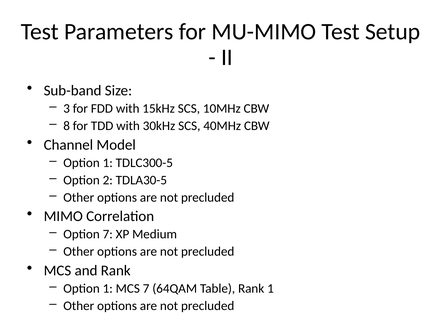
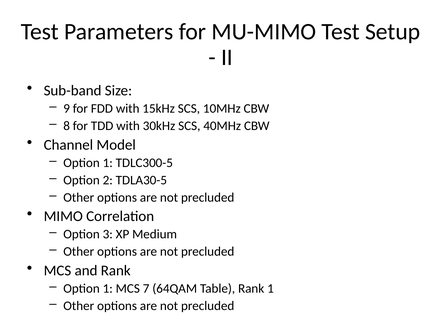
3: 3 -> 9
Option 7: 7 -> 3
